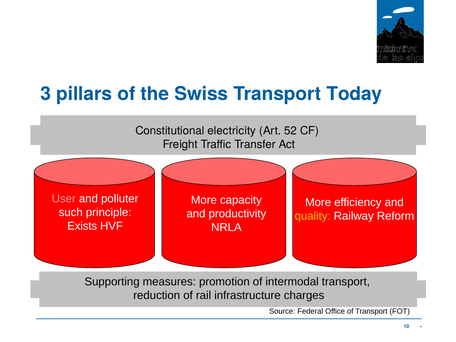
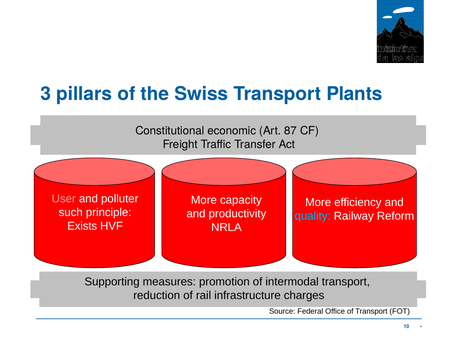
Today: Today -> Plants
electricity: electricity -> economic
52: 52 -> 87
quality colour: yellow -> light blue
